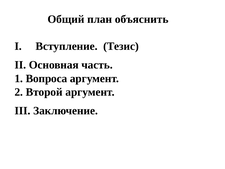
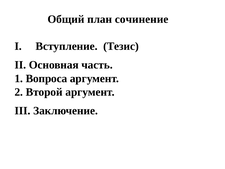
объяснить: объяснить -> сочинение
